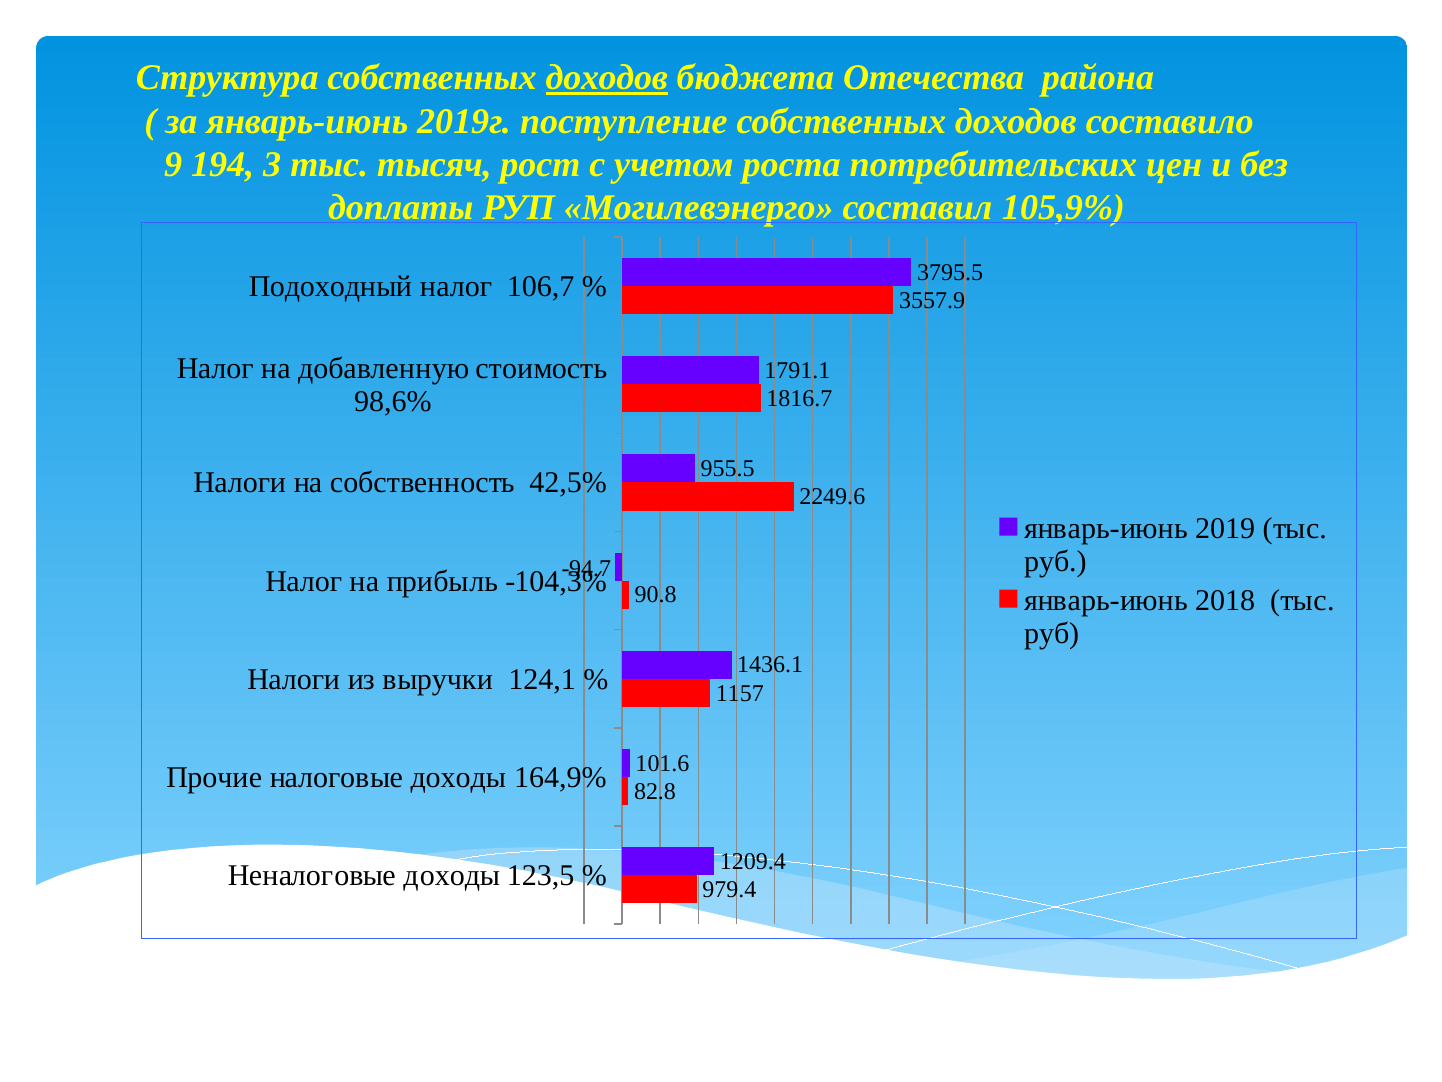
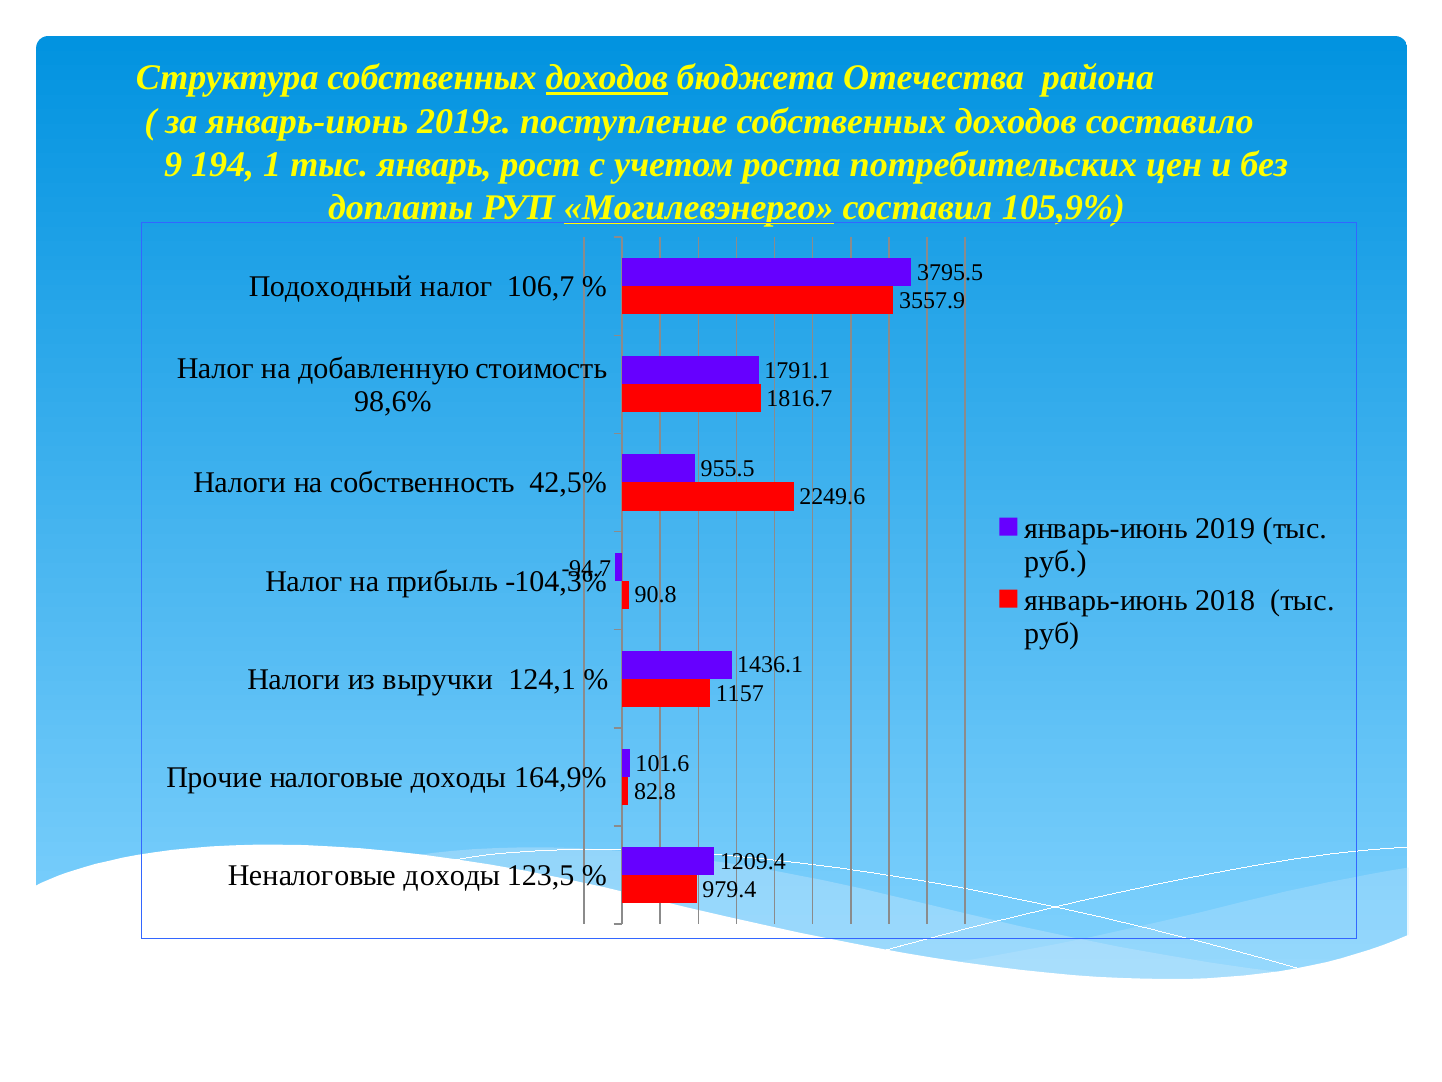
3: 3 -> 1
тысяч: тысяч -> январь
Могилевэнерго underline: none -> present
